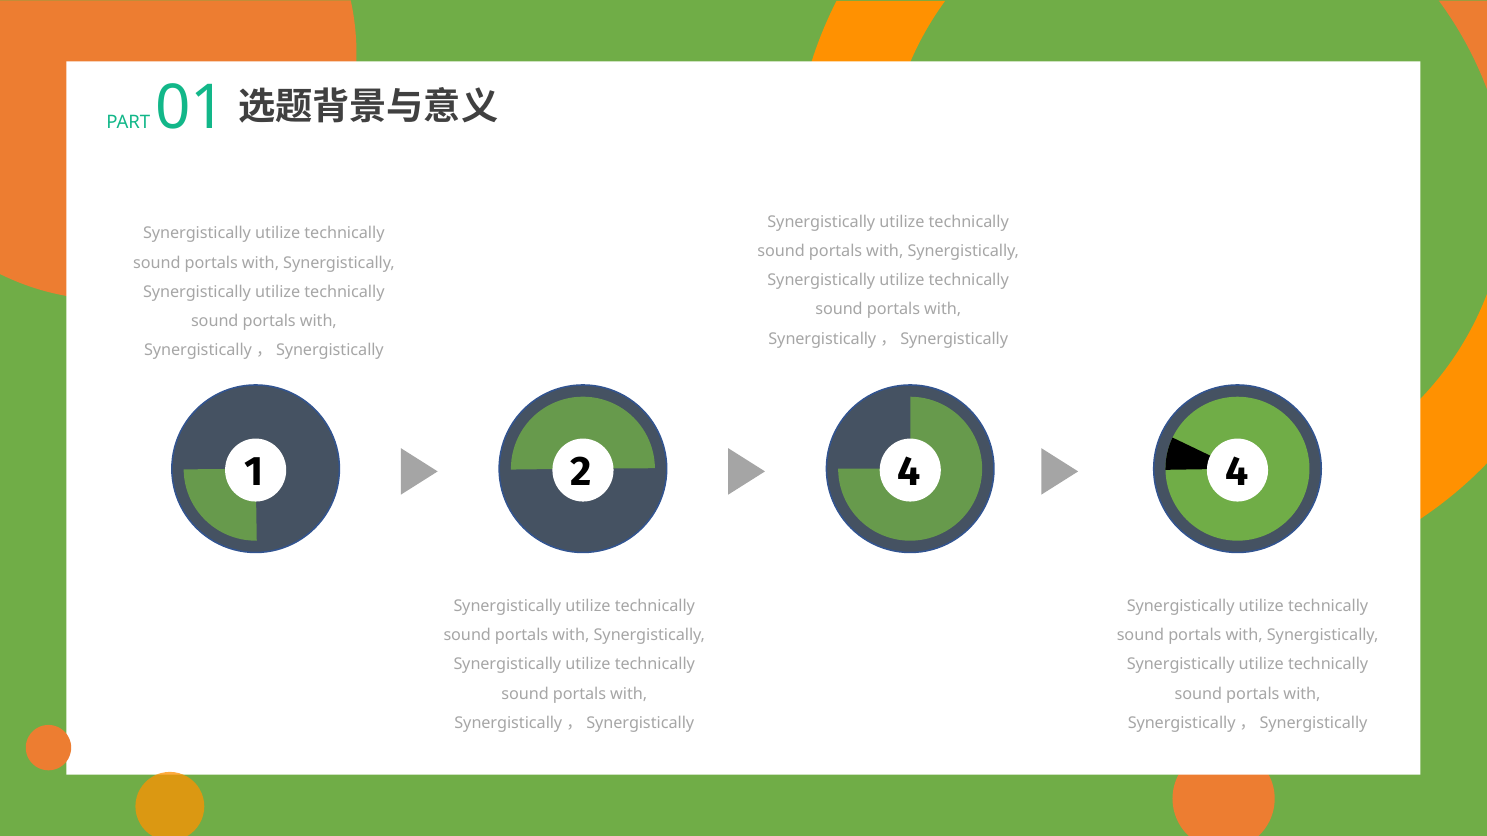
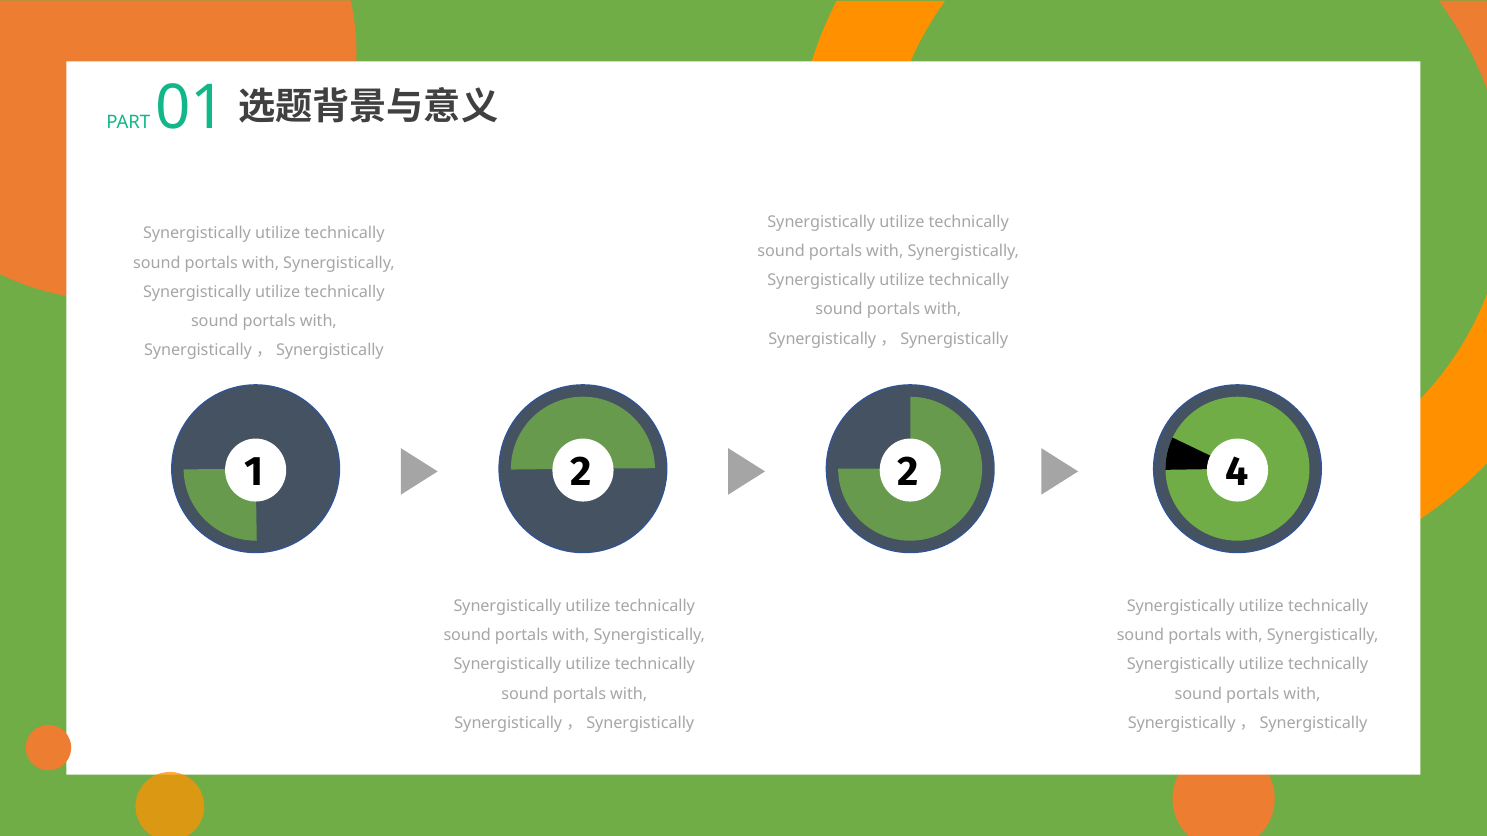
2 4: 4 -> 2
